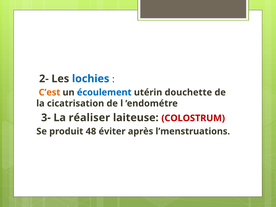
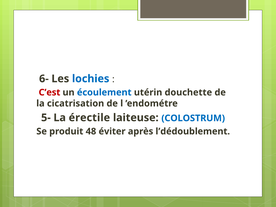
2-: 2- -> 6-
C’est colour: orange -> red
3-: 3- -> 5-
réaliser: réaliser -> érectile
COLOSTRUM colour: red -> blue
l’menstruations: l’menstruations -> l’dédoublement
